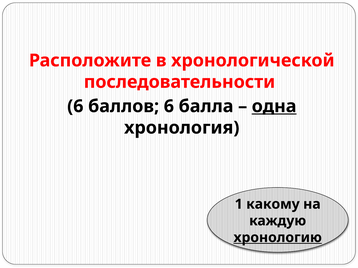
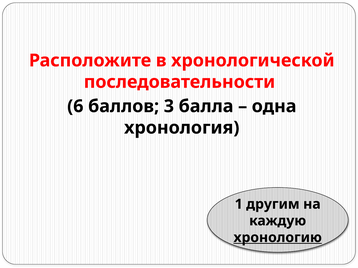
баллов 6: 6 -> 3
одна underline: present -> none
какому: какому -> другим
